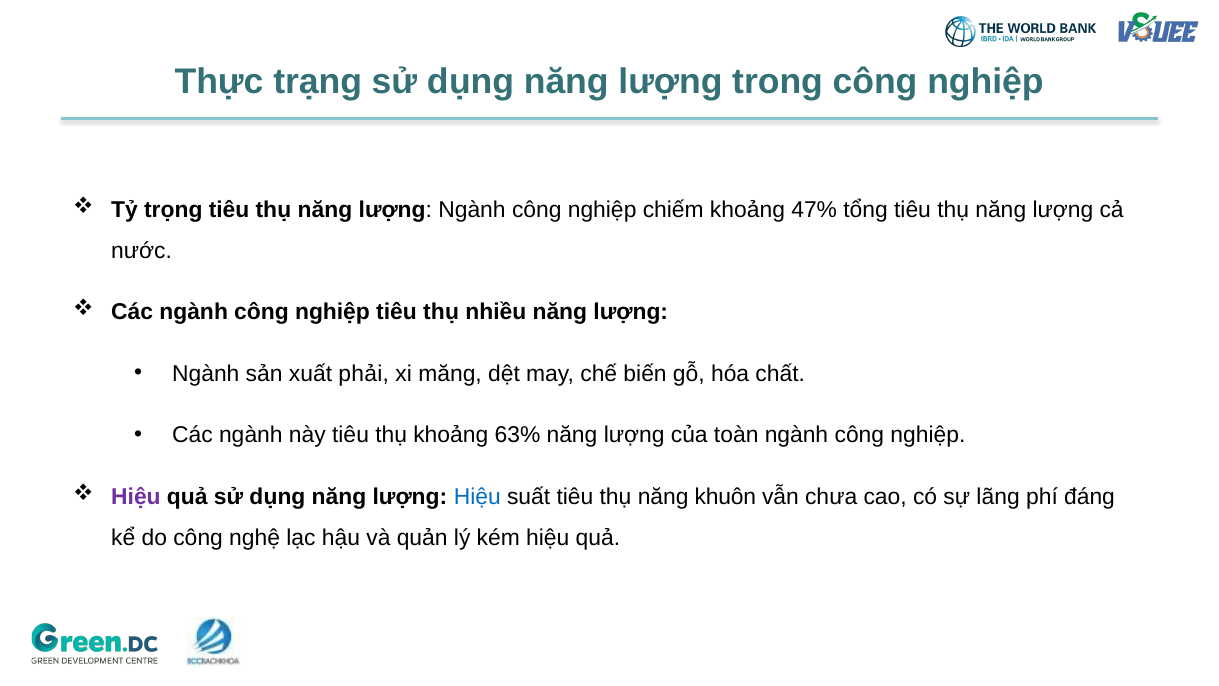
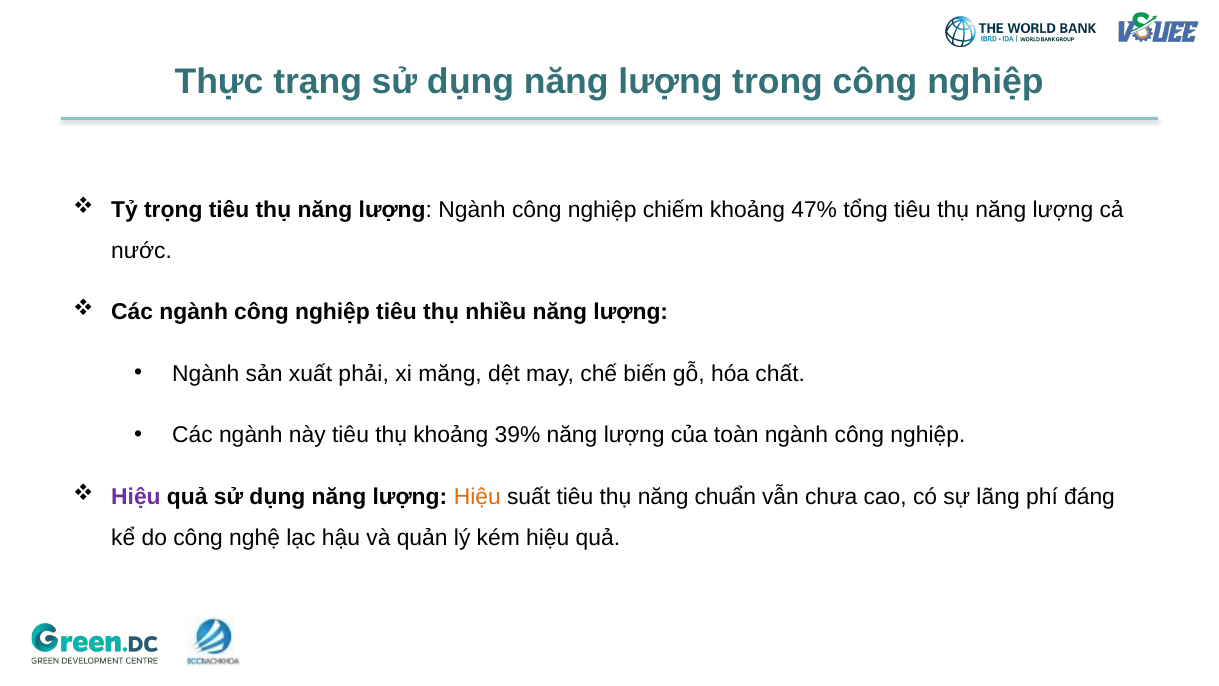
63%: 63% -> 39%
Hiệu at (477, 496) colour: blue -> orange
khuôn: khuôn -> chuẩn
